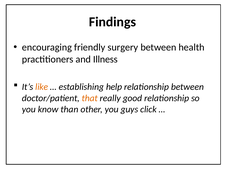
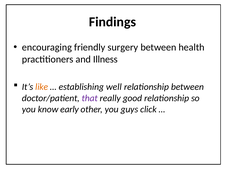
help: help -> well
that colour: orange -> purple
than: than -> early
